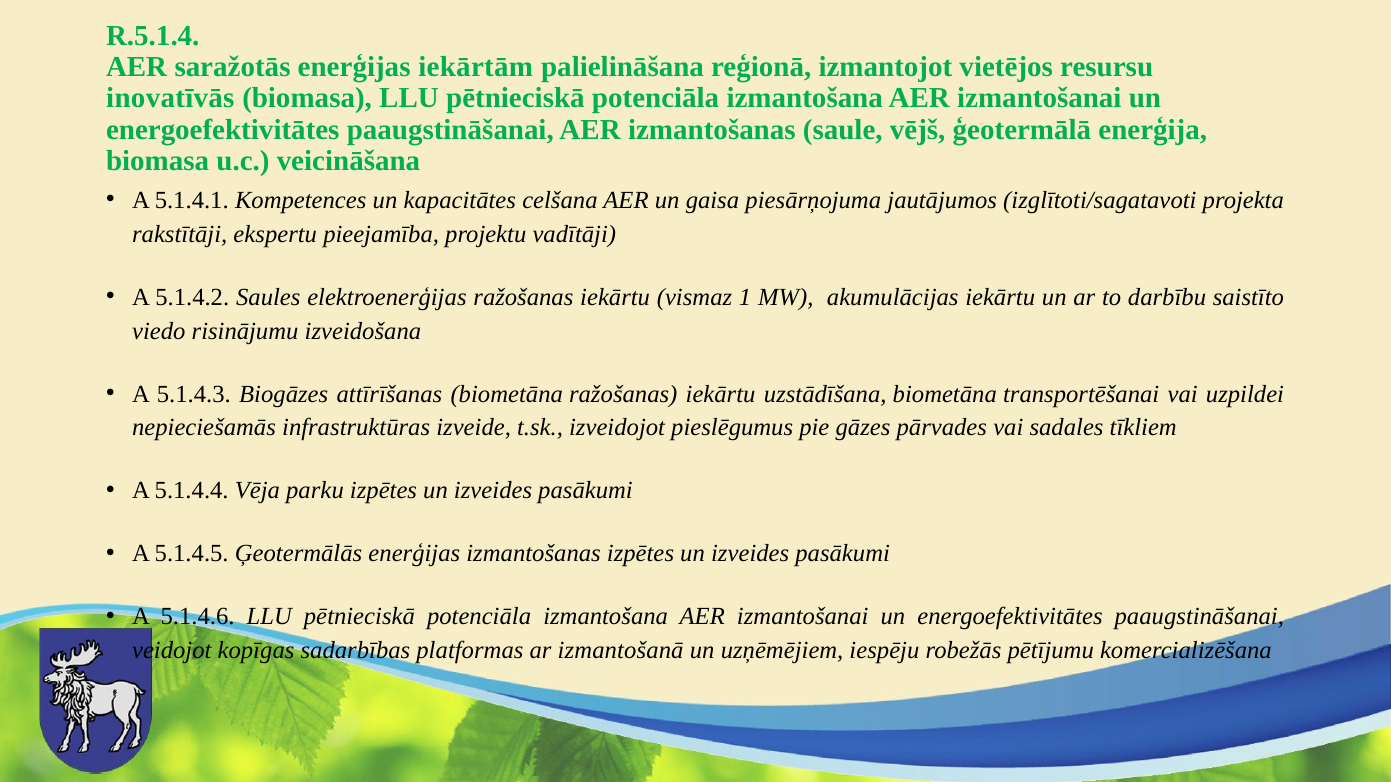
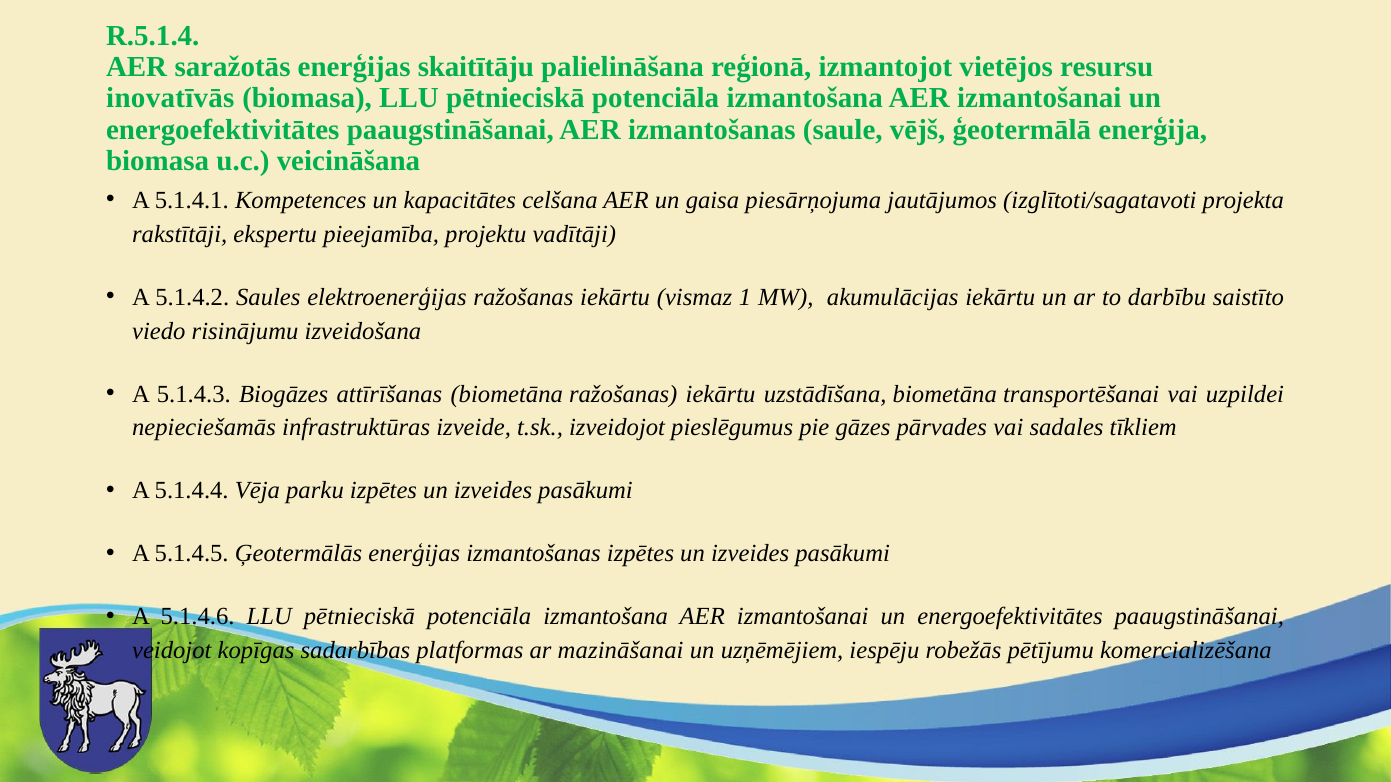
iekārtām: iekārtām -> skaitītāju
izmantošanā: izmantošanā -> mazināšanai
